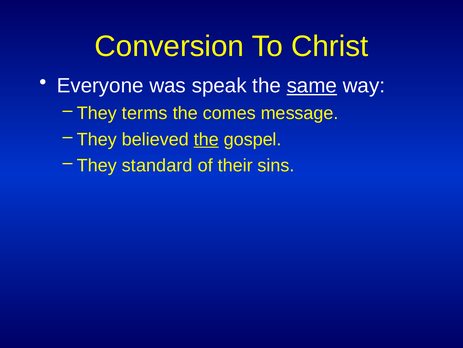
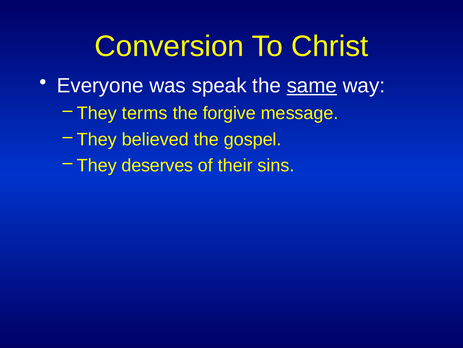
comes: comes -> forgive
the at (206, 139) underline: present -> none
standard: standard -> deserves
